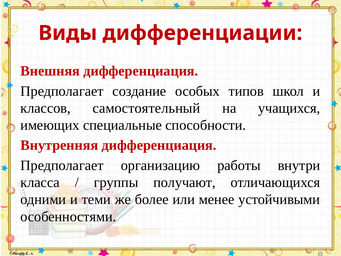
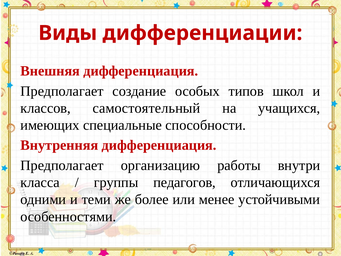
получают: получают -> педагогов
